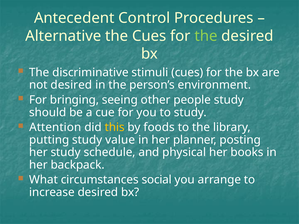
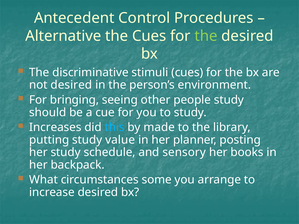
Attention: Attention -> Increases
this colour: yellow -> light blue
foods: foods -> made
physical: physical -> sensory
social: social -> some
